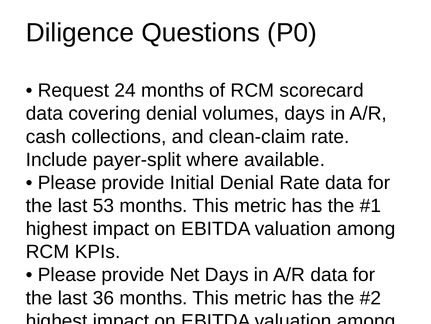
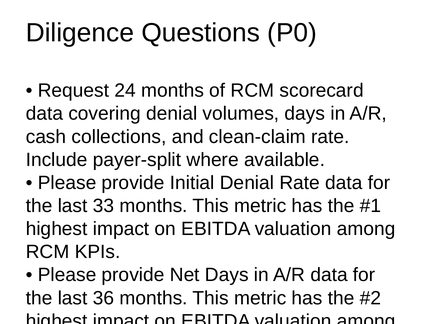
53: 53 -> 33
